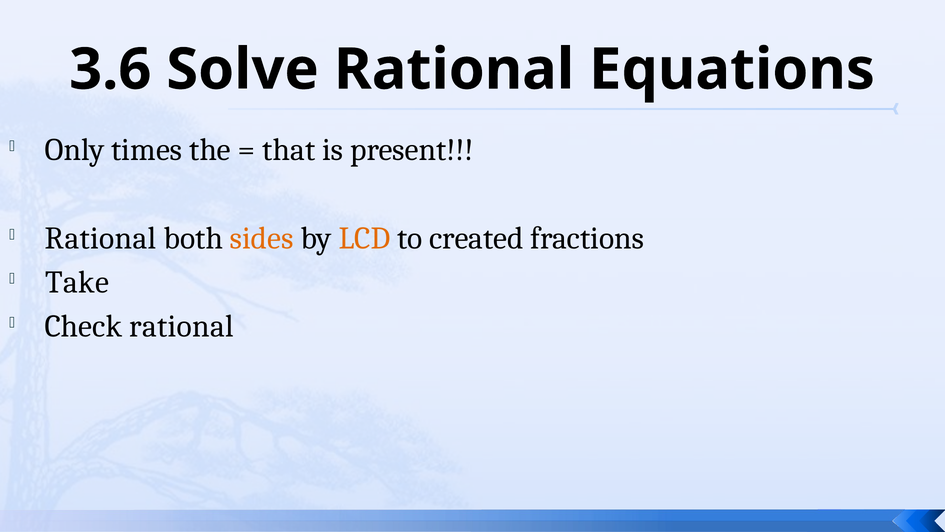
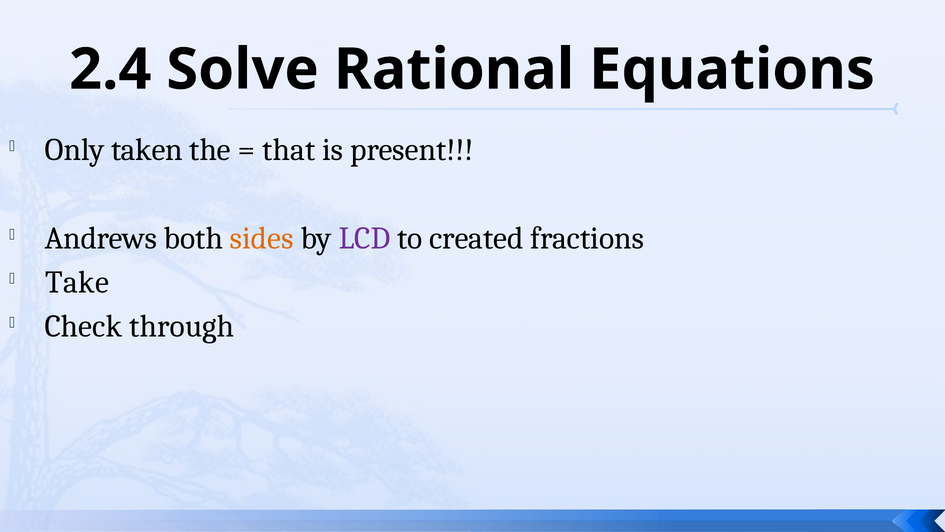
3.6: 3.6 -> 2.4
times: times -> taken
Rational at (101, 238): Rational -> Andrews
LCD colour: orange -> purple
Check rational: rational -> through
